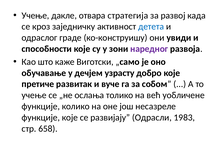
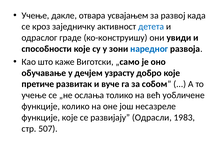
стратегија: стратегија -> усвајањем
наредног colour: purple -> blue
658: 658 -> 507
